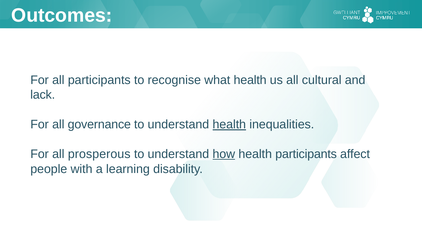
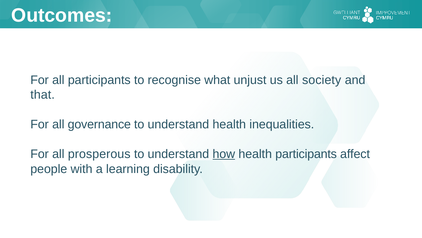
what health: health -> unjust
cultural: cultural -> society
lack: lack -> that
health at (229, 124) underline: present -> none
